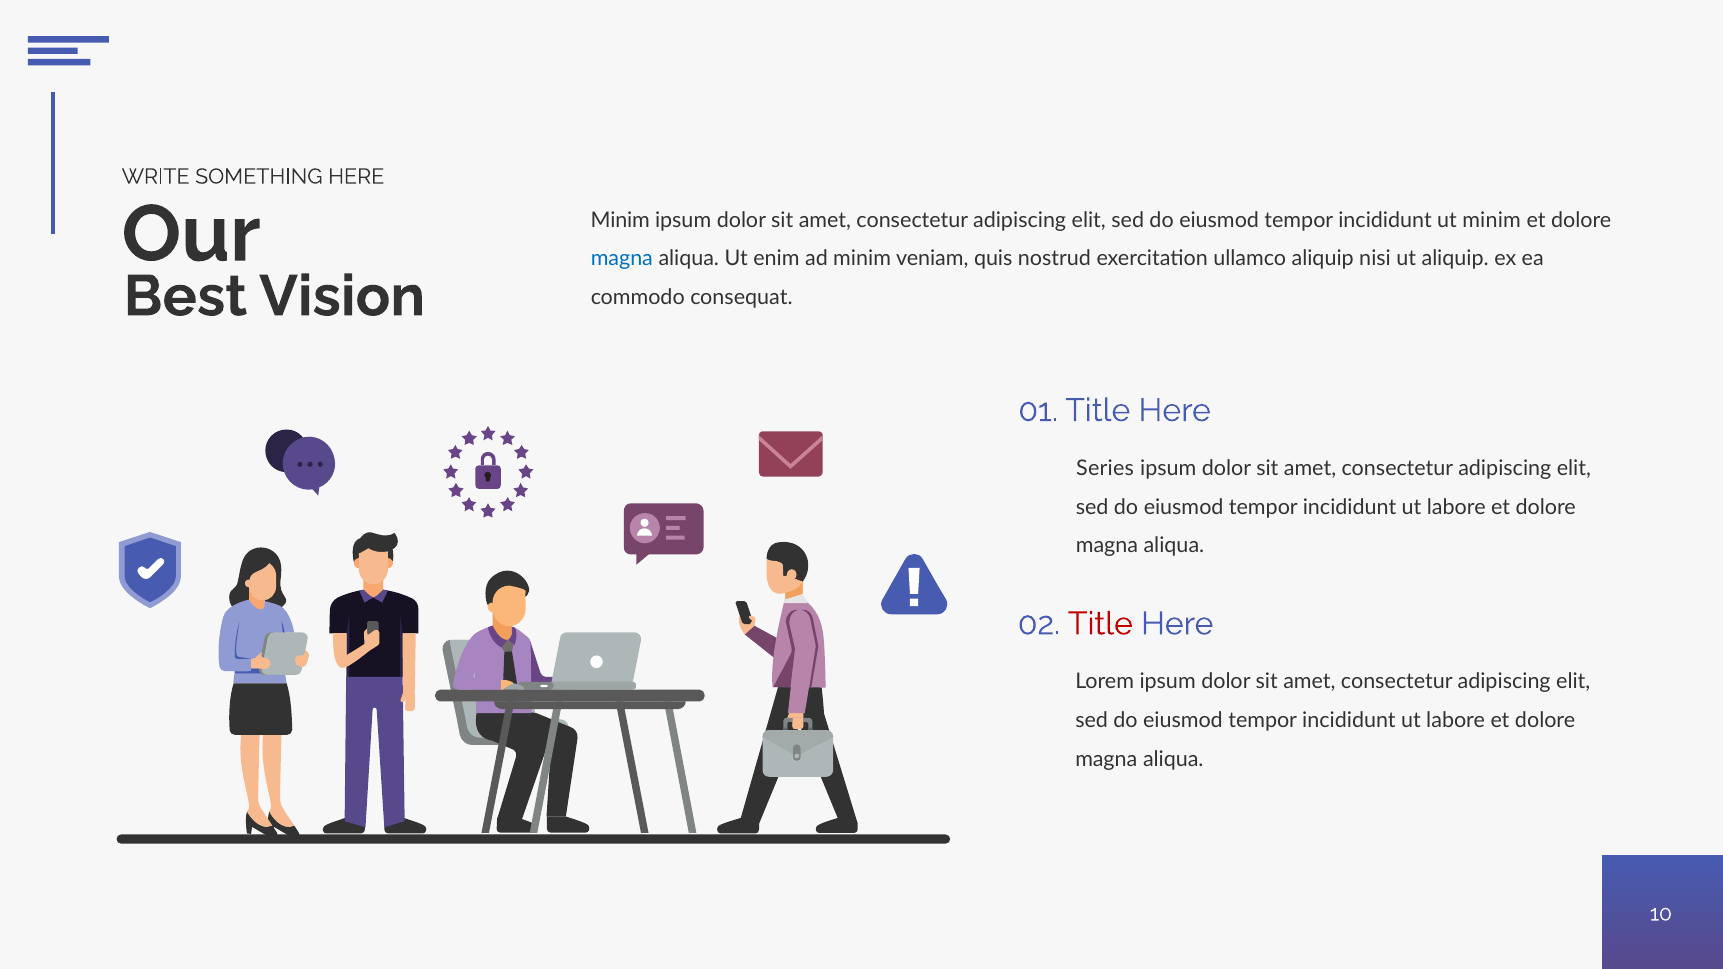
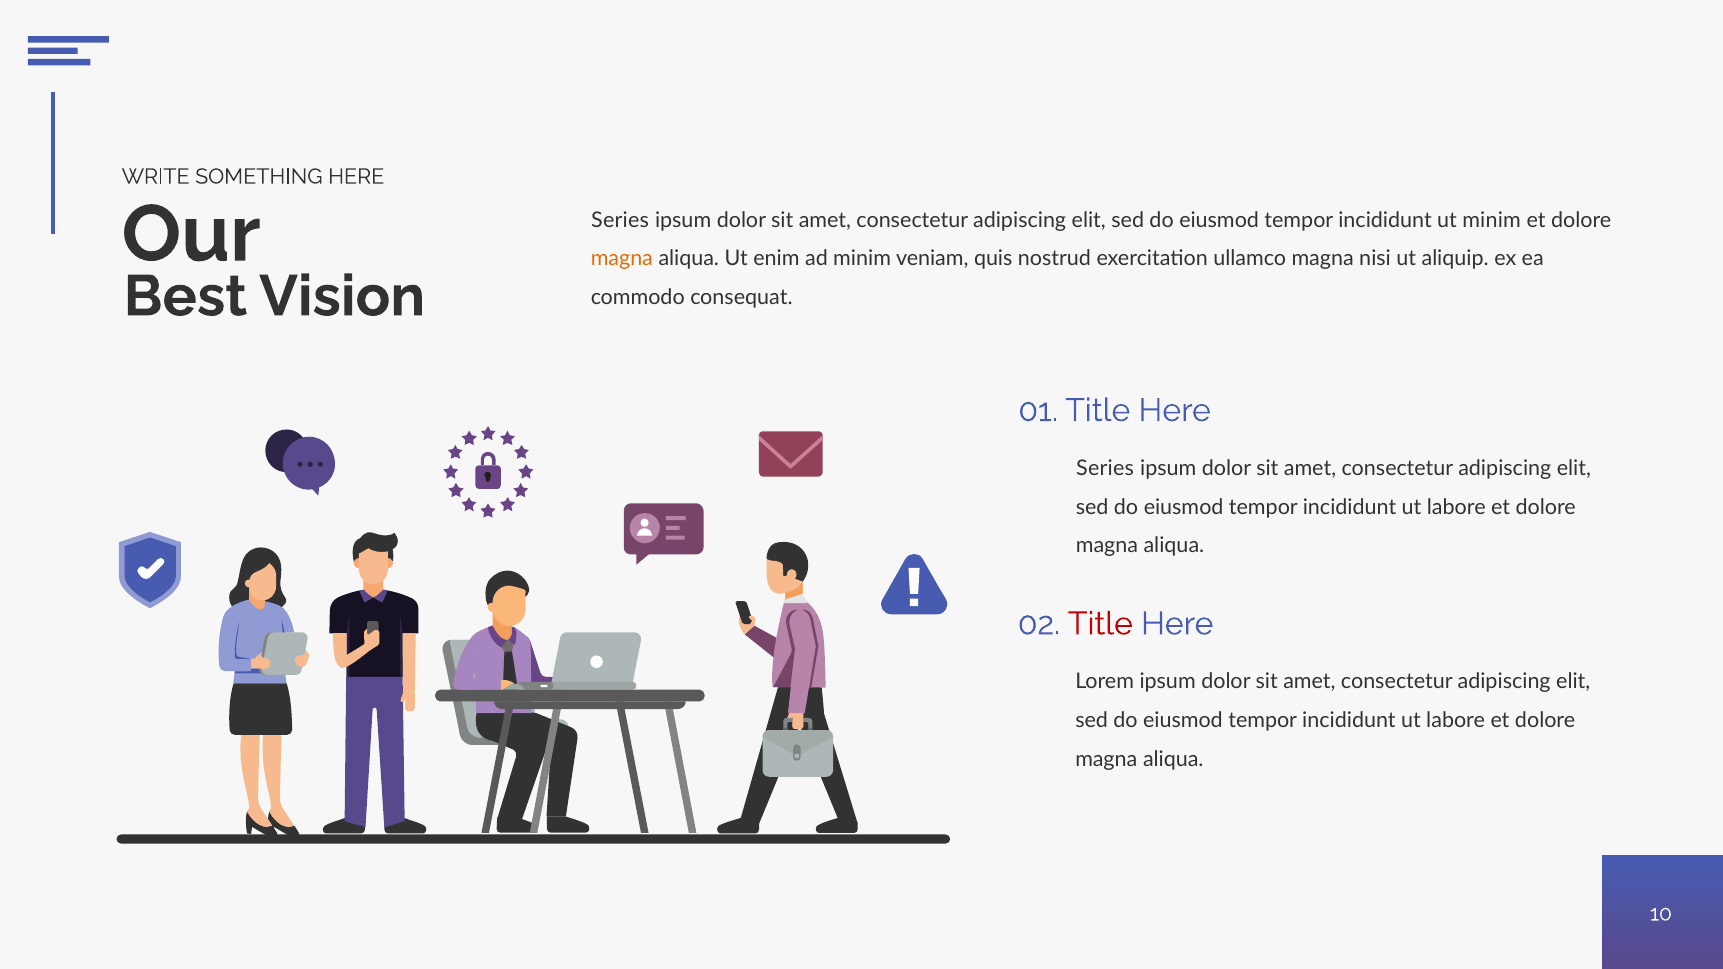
Minim at (620, 220): Minim -> Series
magna at (622, 259) colour: blue -> orange
ullamco aliquip: aliquip -> magna
